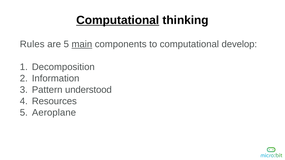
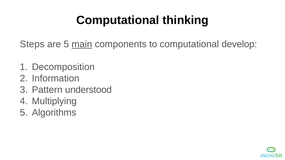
Computational at (118, 20) underline: present -> none
Rules: Rules -> Steps
Resources: Resources -> Multiplying
Aeroplane: Aeroplane -> Algorithms
